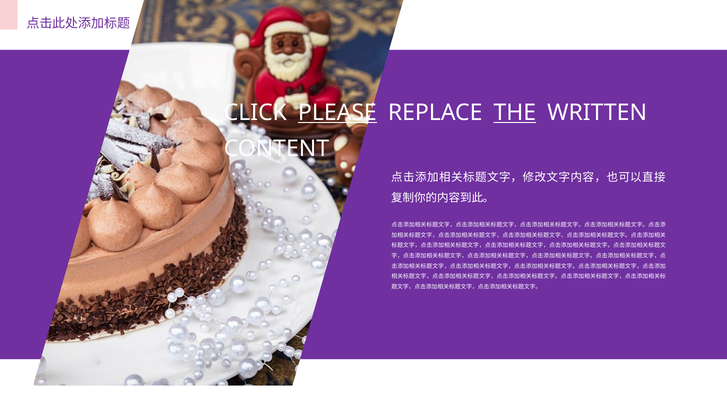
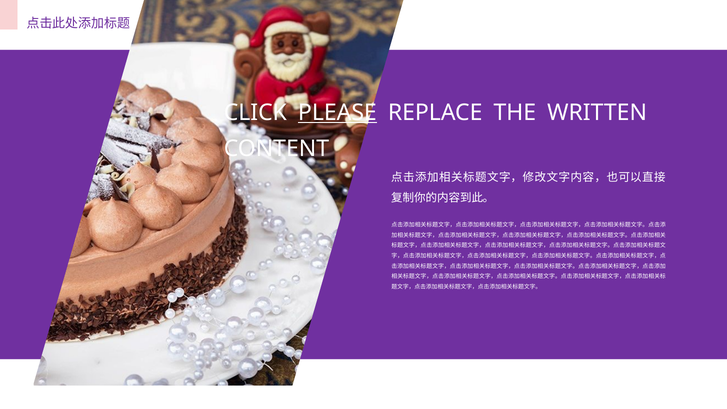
THE underline: present -> none
